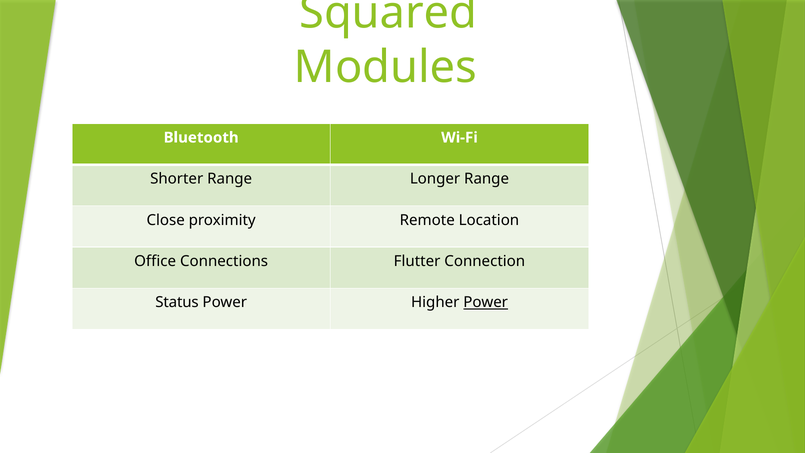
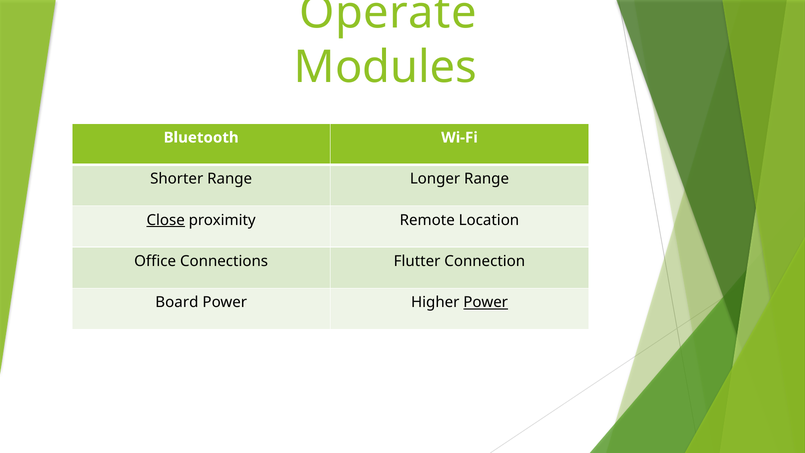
Squared: Squared -> Operate
Close underline: none -> present
Status: Status -> Board
